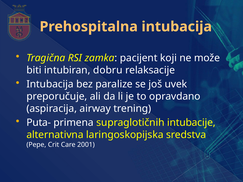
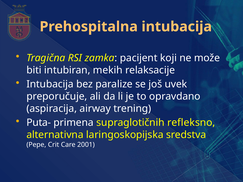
dobru: dobru -> mekih
intubacije: intubacije -> refleksno
